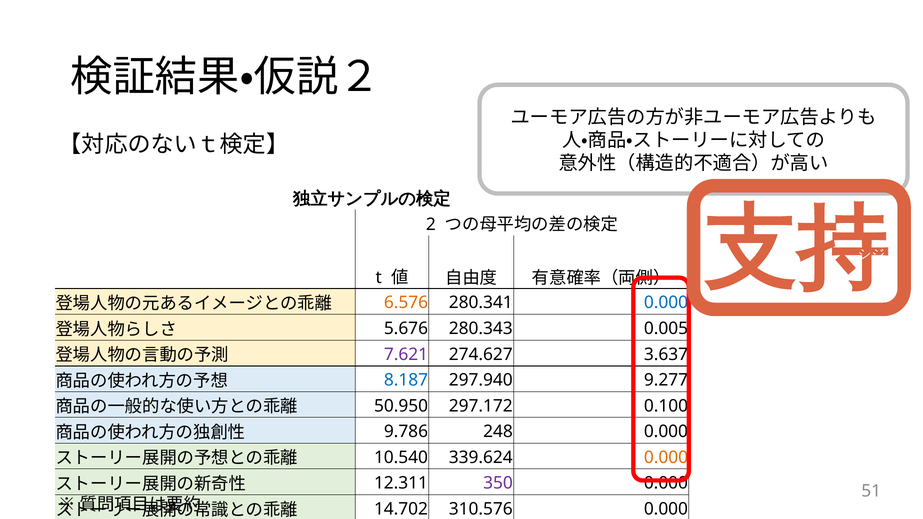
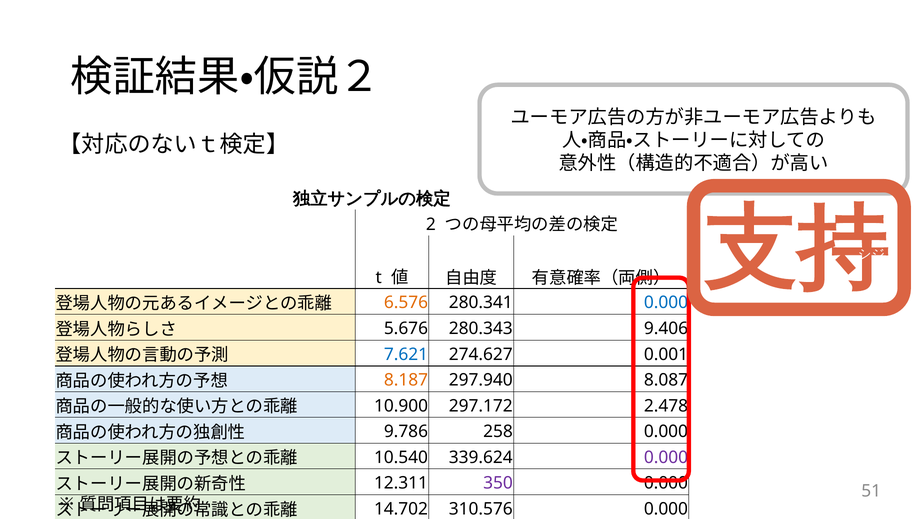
0.005: 0.005 -> 9.406
7.621 colour: purple -> blue
3.637: 3.637 -> 0.001
8.187 colour: blue -> orange
9.277: 9.277 -> 8.087
50.950: 50.950 -> 10.900
0.100: 0.100 -> 2.478
248: 248 -> 258
0.000 at (666, 458) colour: orange -> purple
